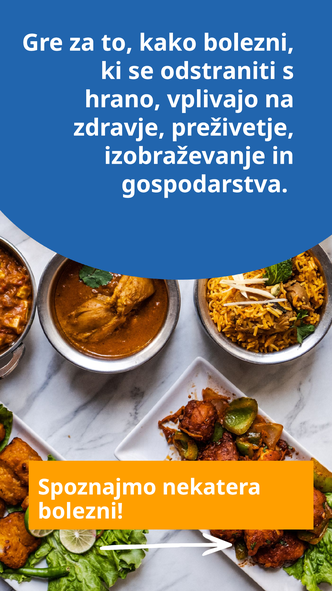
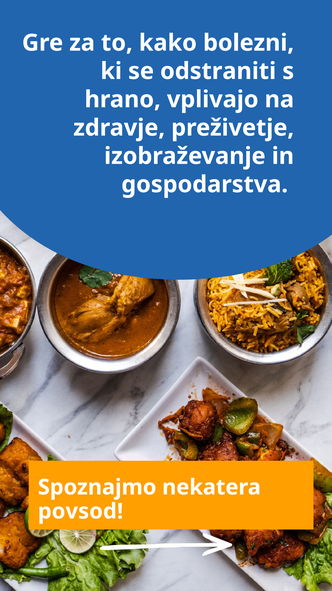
bolezni at (80, 511): bolezni -> povsod
